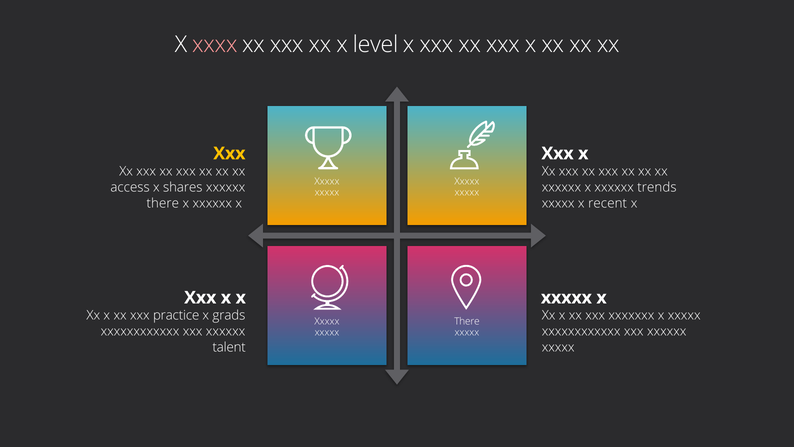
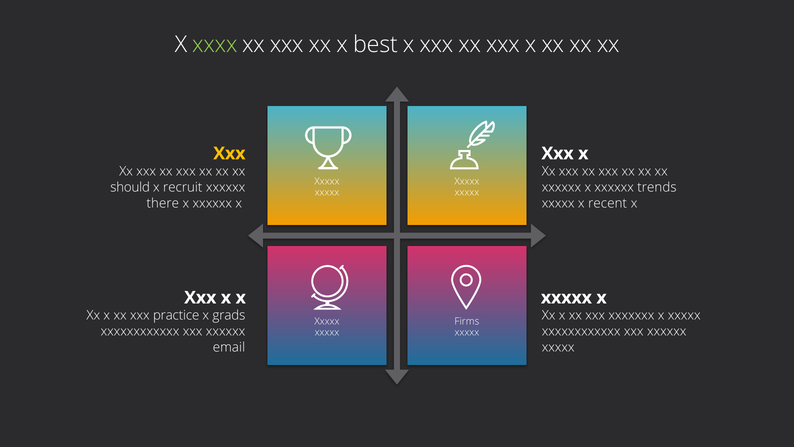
xxxx colour: pink -> light green
level: level -> best
access: access -> should
shares: shares -> recruit
There at (467, 321): There -> Firms
talent: talent -> email
